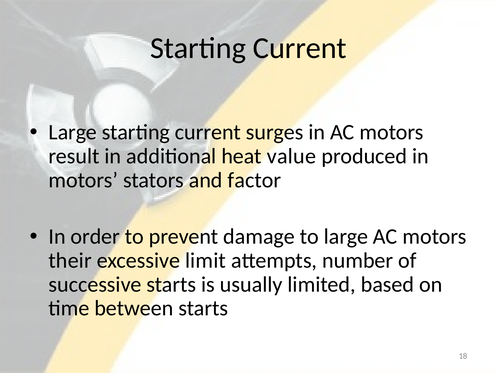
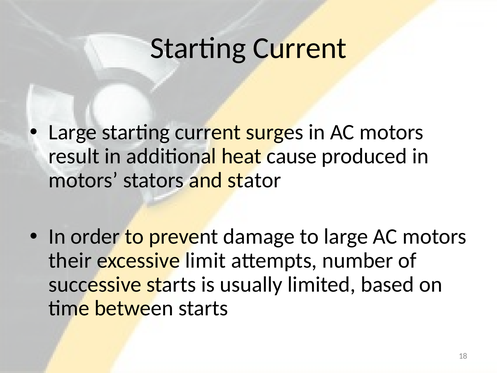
value: value -> cause
factor: factor -> stator
